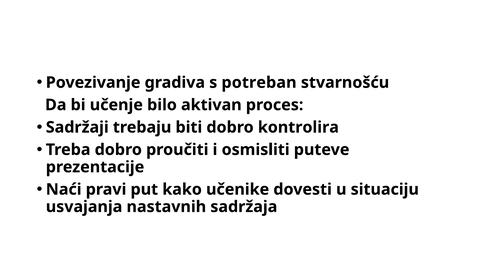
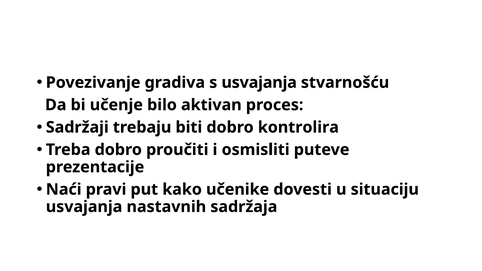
s potreban: potreban -> usvajanja
